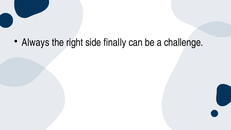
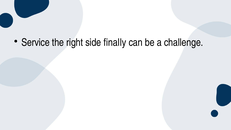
Always: Always -> Service
